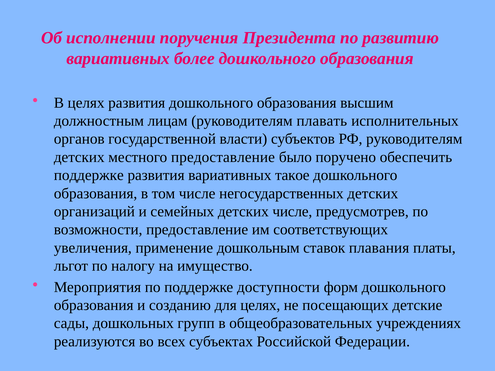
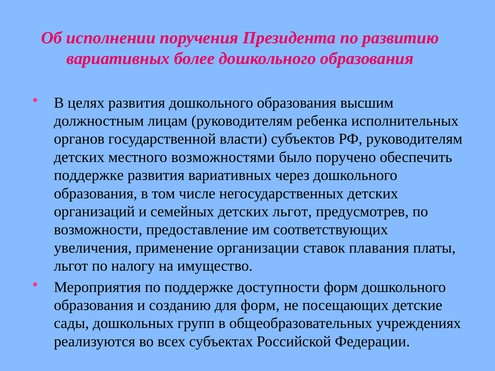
плавать: плавать -> ребенка
местного предоставление: предоставление -> возможностями
такое: такое -> через
детских числе: числе -> льгот
дошкольным: дошкольным -> организации
для целях: целях -> форм
